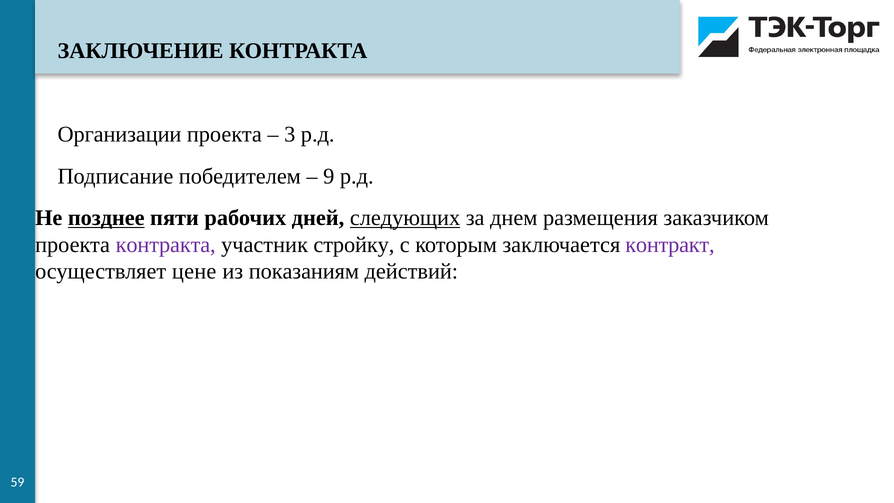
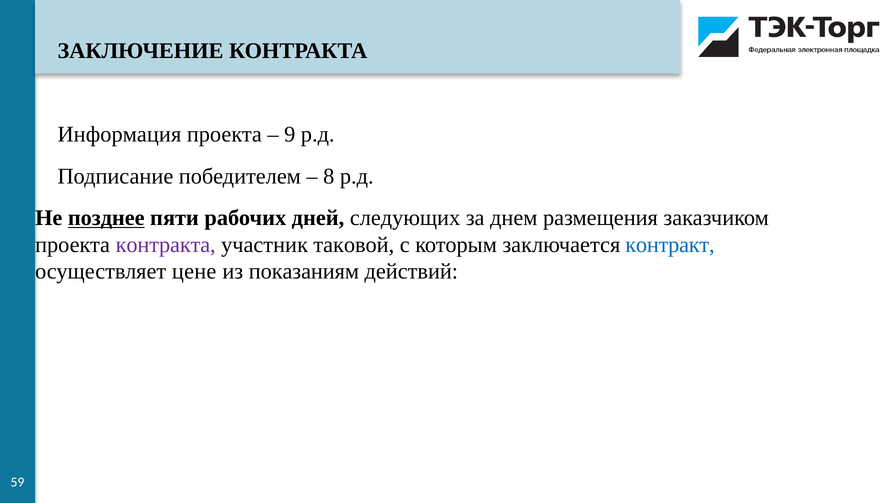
Организации: Организации -> Информация
3: 3 -> 9
9: 9 -> 8
следующих underline: present -> none
стройку: стройку -> таковой
контракт colour: purple -> blue
